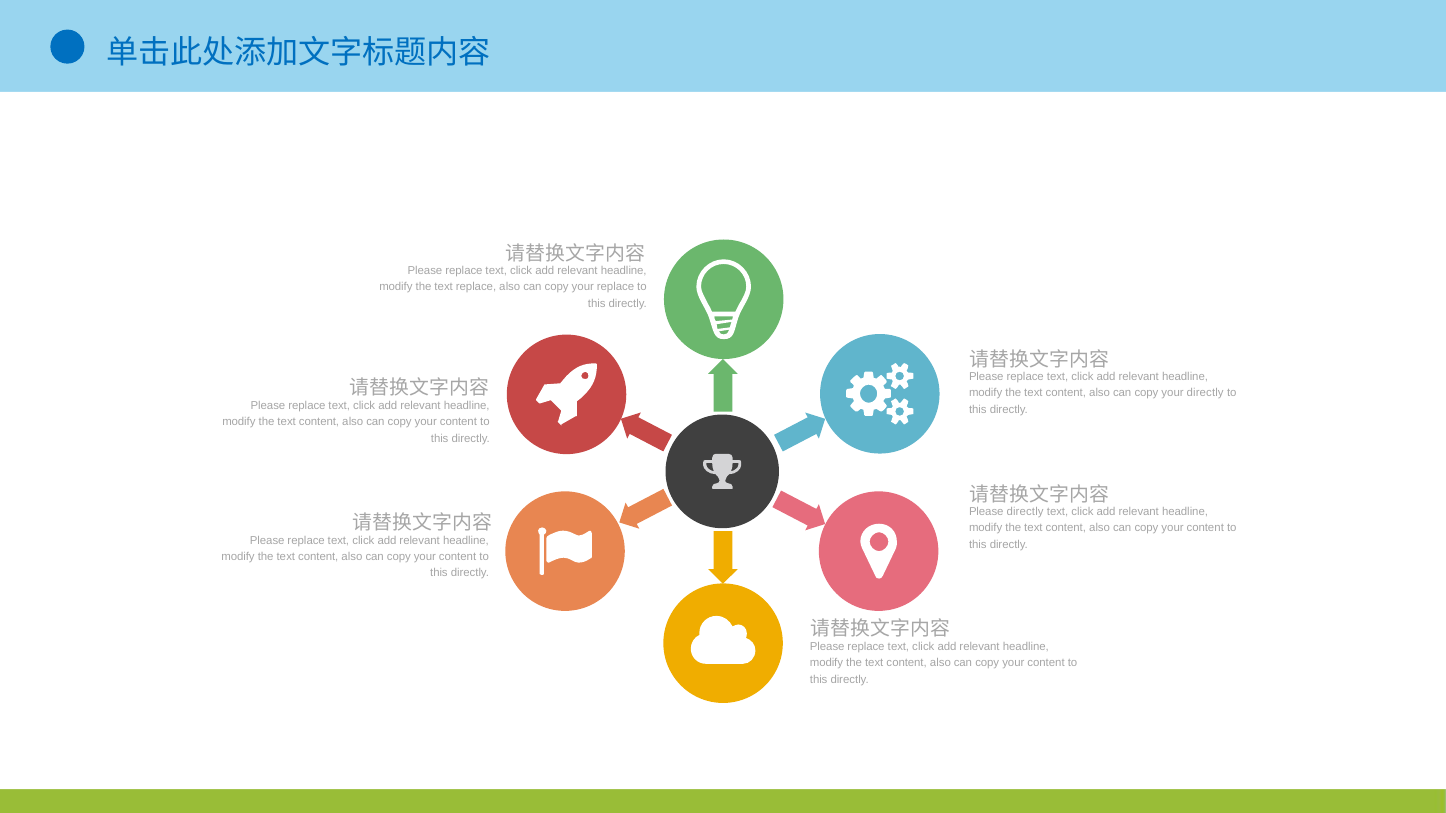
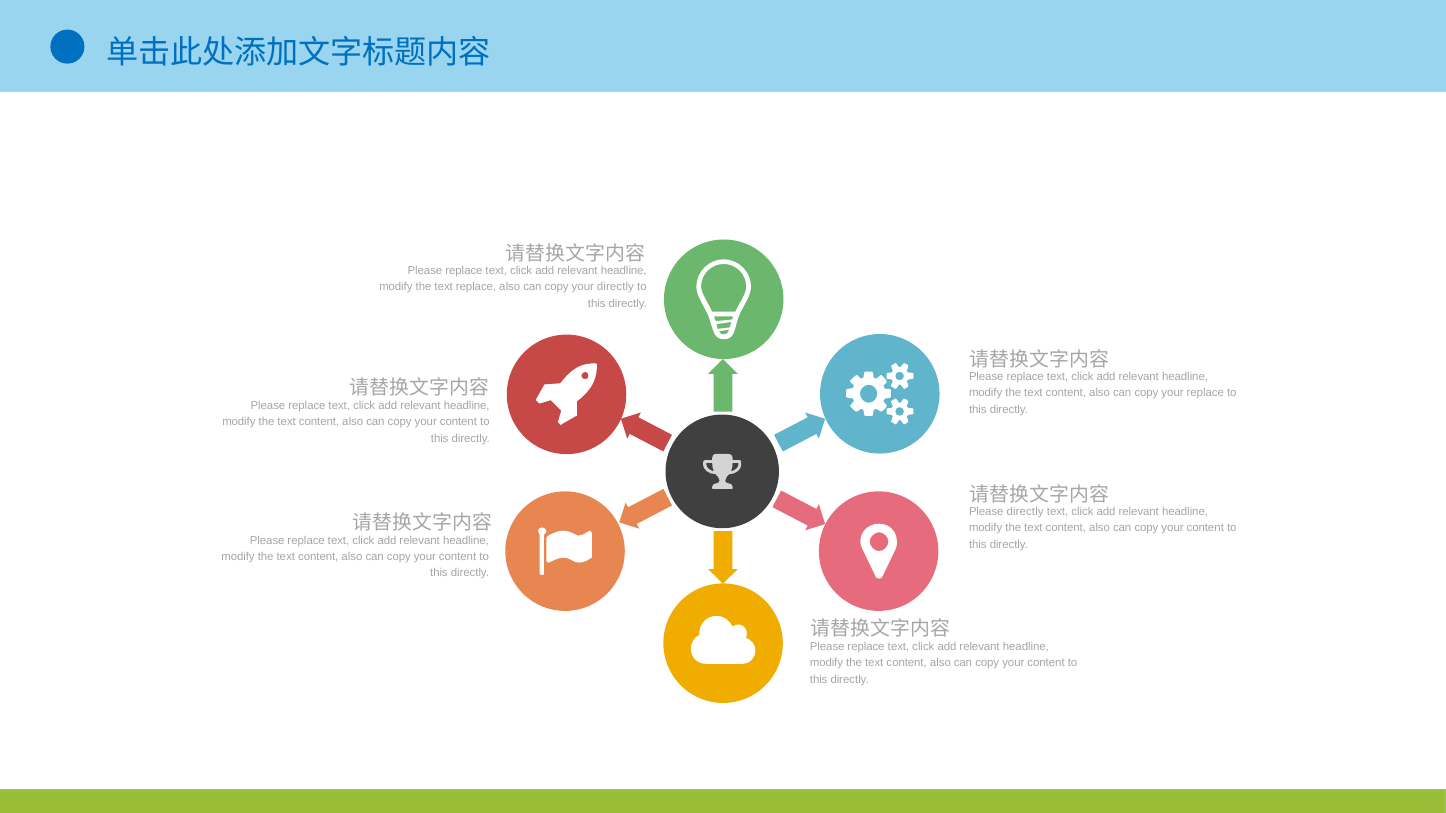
your replace: replace -> directly
your directly: directly -> replace
